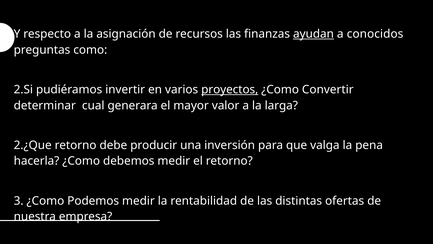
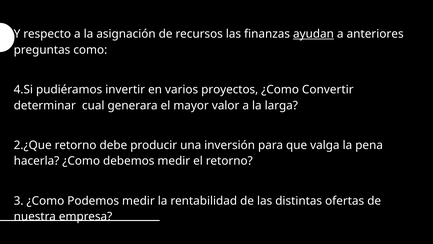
conocidos: conocidos -> anteriores
2.Si: 2.Si -> 4.Si
proyectos underline: present -> none
